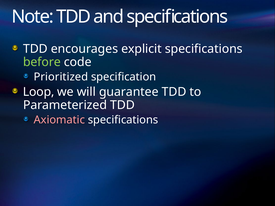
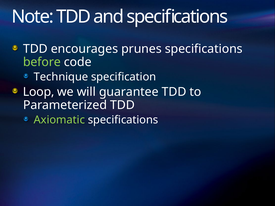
explicit: explicit -> prunes
Prioritized: Prioritized -> Technique
Axiomatic colour: pink -> light green
